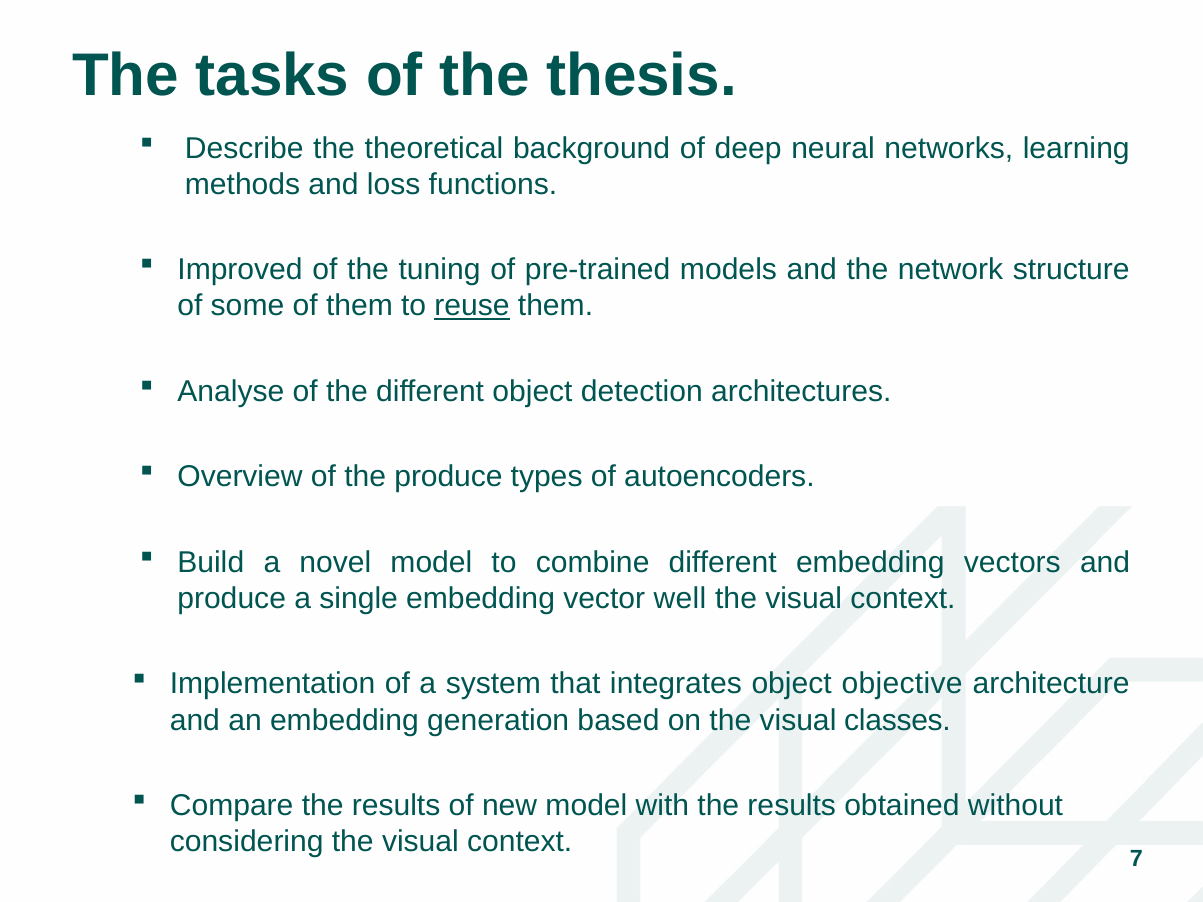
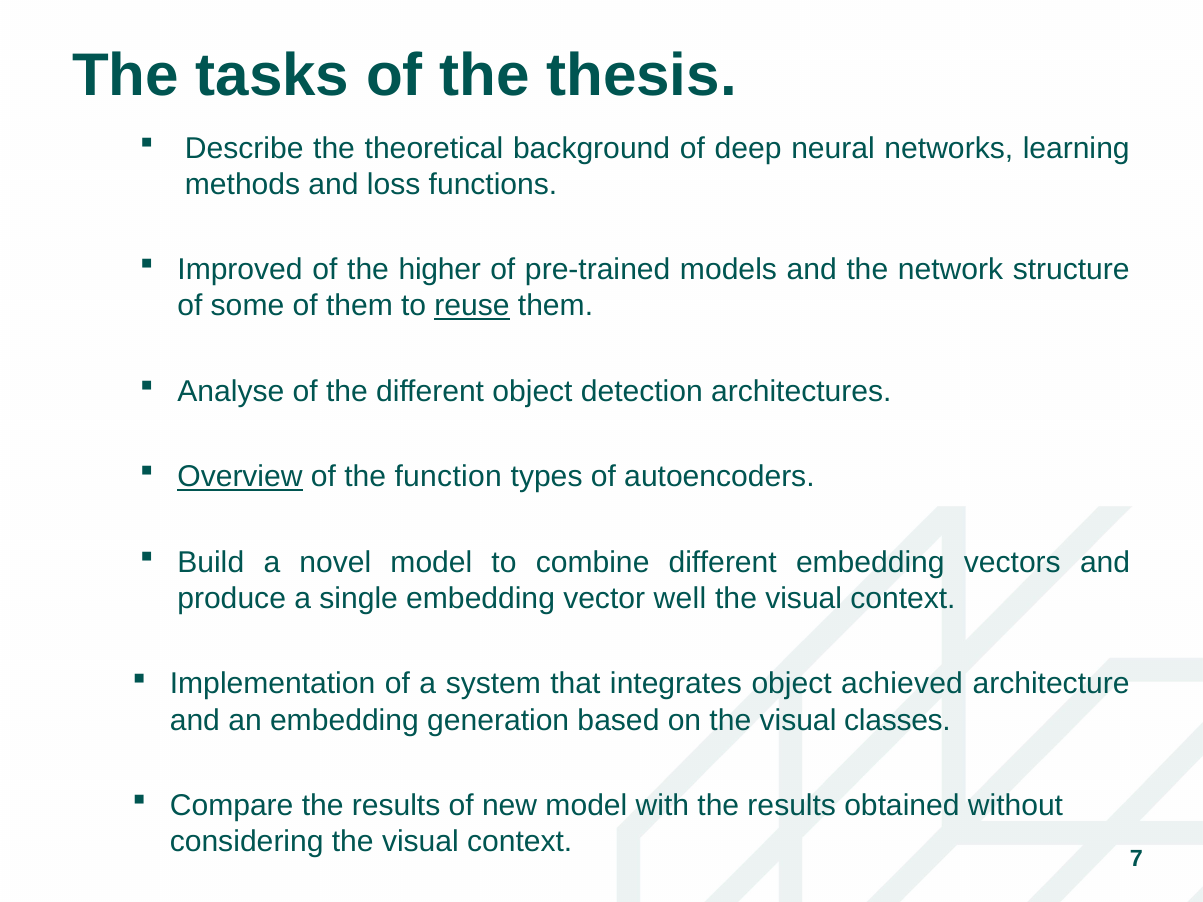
tuning: tuning -> higher
Overview underline: none -> present
the produce: produce -> function
objective: objective -> achieved
